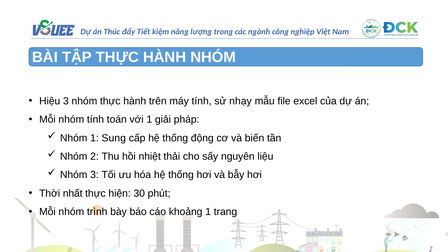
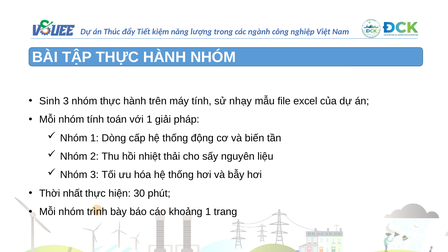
Hiệu: Hiệu -> Sinh
Sung: Sung -> Dòng
